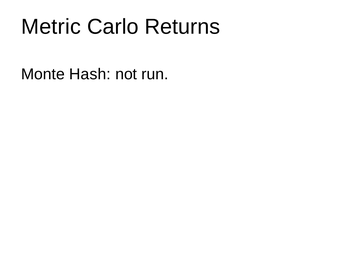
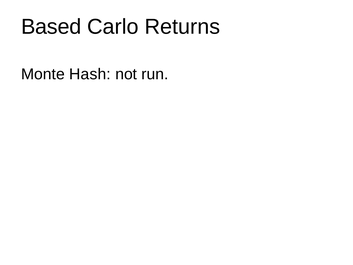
Metric: Metric -> Based
